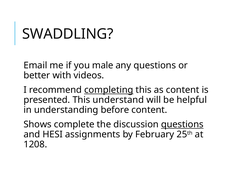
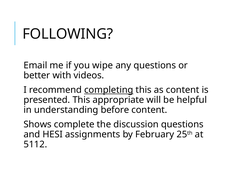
SWADDLING: SWADDLING -> FOLLOWING
male: male -> wipe
understand: understand -> appropriate
questions at (182, 125) underline: present -> none
1208: 1208 -> 5112
